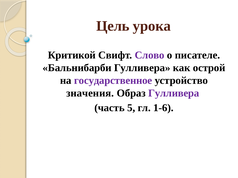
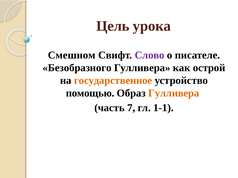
Критикой: Критикой -> Смешном
Бальнибарби: Бальнибарби -> Безобразного
государственное colour: purple -> orange
значения: значения -> помощью
Гулливера at (174, 93) colour: purple -> orange
5: 5 -> 7
1-6: 1-6 -> 1-1
